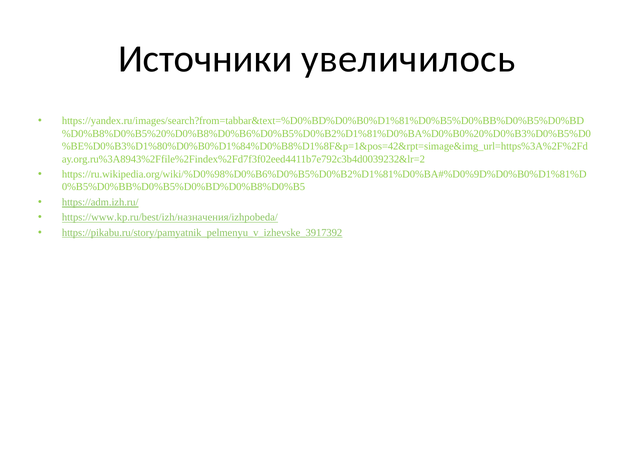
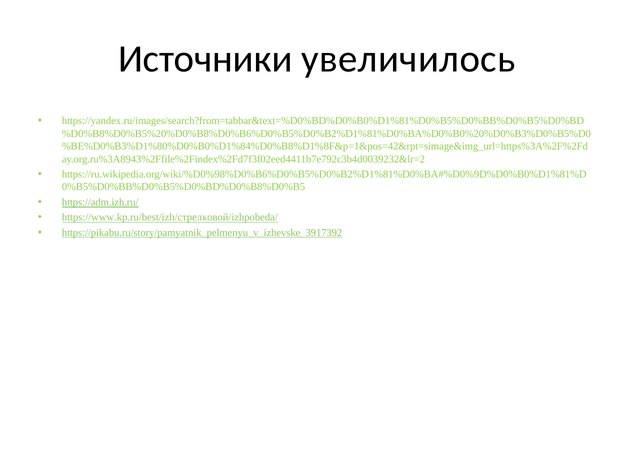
https://www.kp.ru/best/izh/назначения/izhpobeda/: https://www.kp.ru/best/izh/назначения/izhpobeda/ -> https://www.kp.ru/best/izh/стрелковой/izhpobeda/
